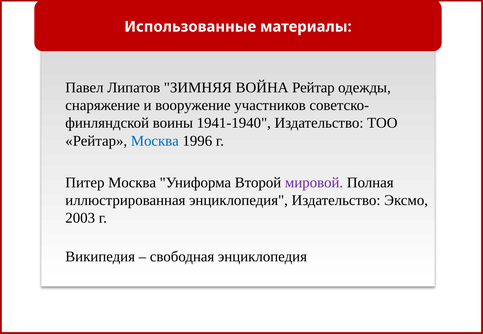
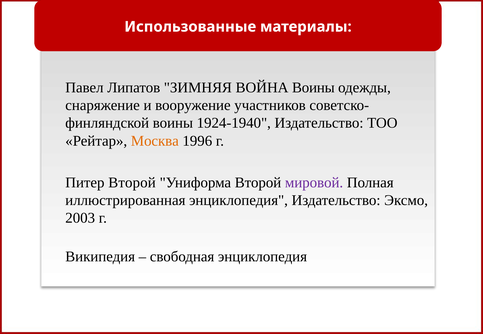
ВОЙНА Рейтар: Рейтар -> Воины
1941-1940: 1941-1940 -> 1924-1940
Москва at (155, 141) colour: blue -> orange
Питер Москва: Москва -> Второй
